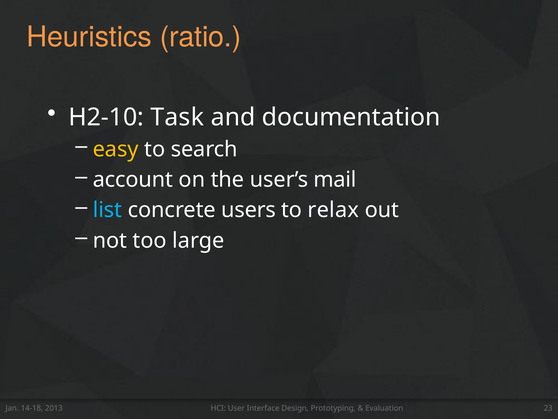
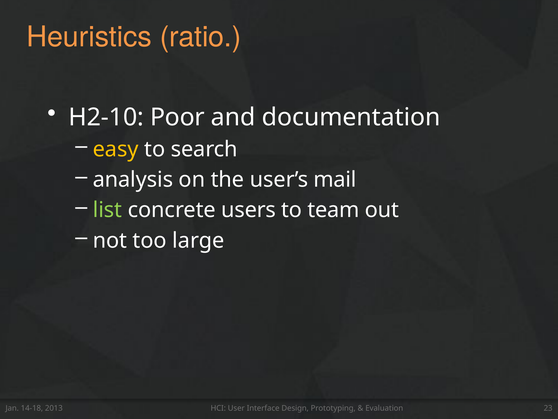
Task: Task -> Poor
account: account -> analysis
list colour: light blue -> light green
relax: relax -> team
